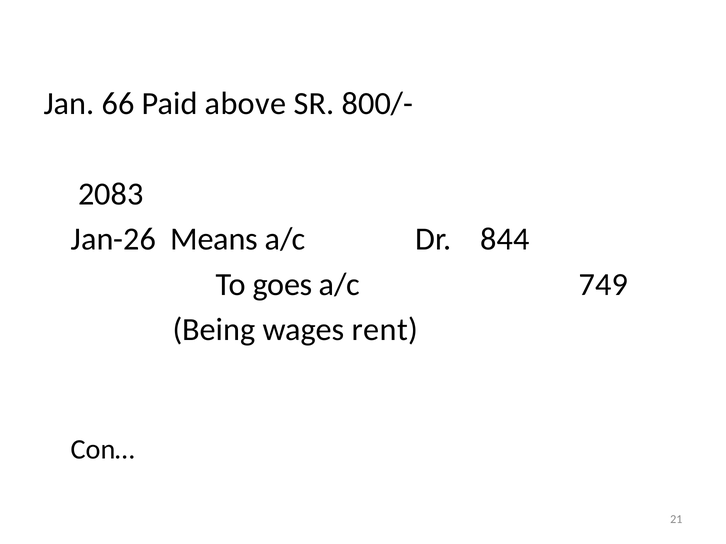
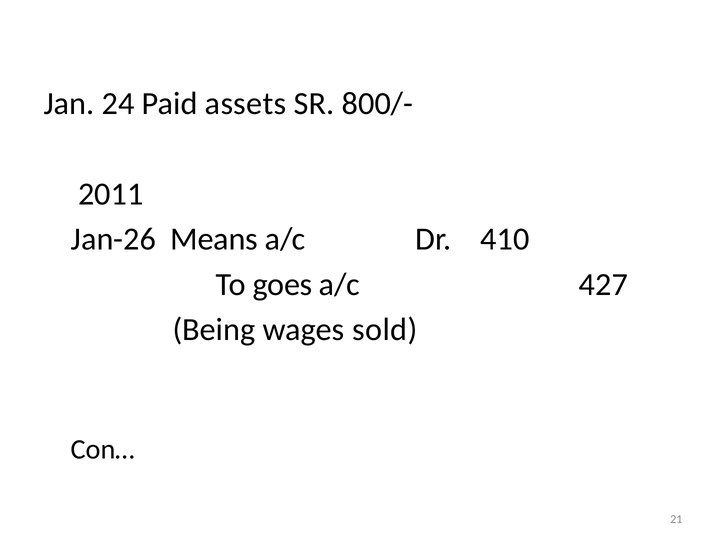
66: 66 -> 24
above: above -> assets
2083: 2083 -> 2011
844: 844 -> 410
749: 749 -> 427
rent: rent -> sold
